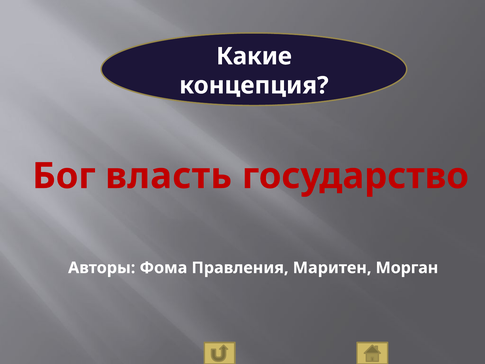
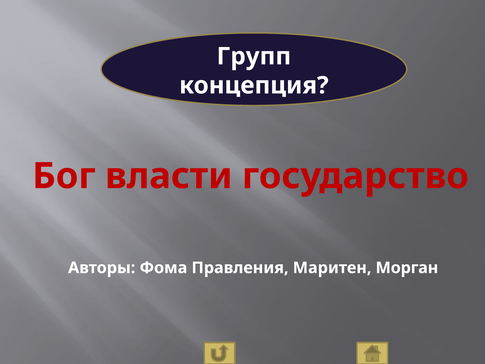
Какие: Какие -> Групп
власть: власть -> власти
